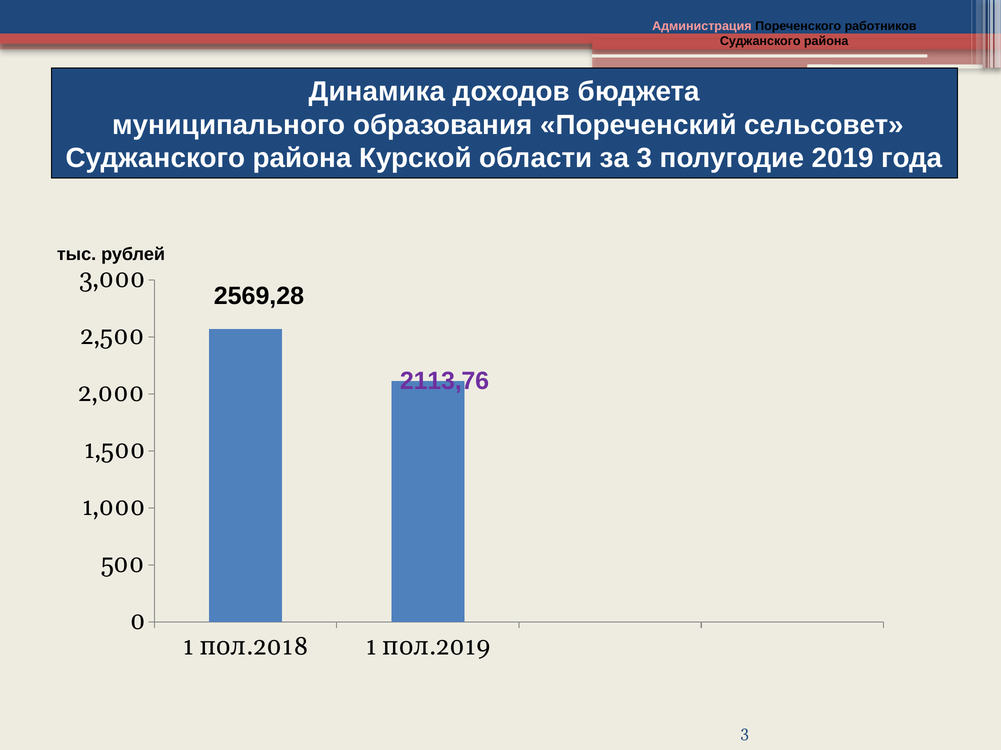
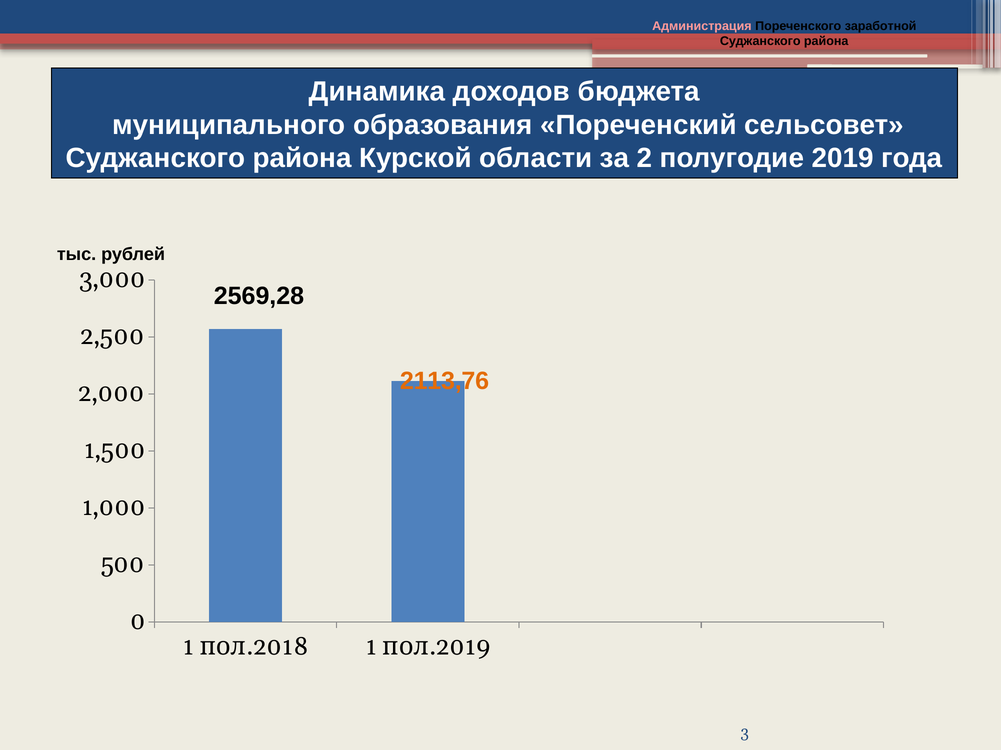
работников: работников -> заработной
за 3: 3 -> 2
2113,76 colour: purple -> orange
